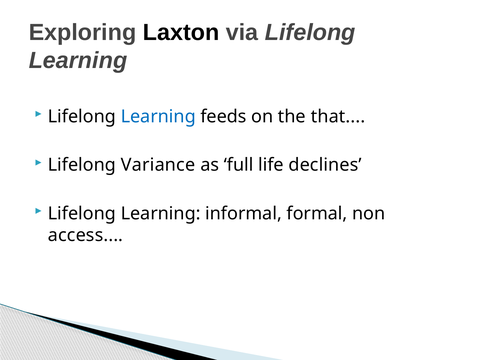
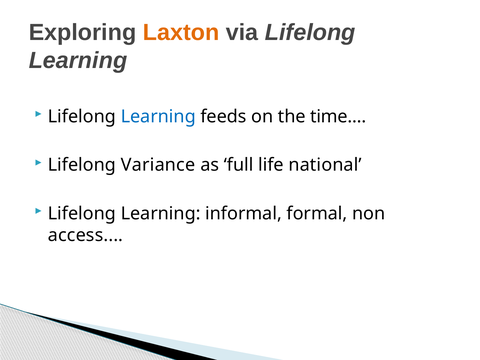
Laxton colour: black -> orange
that: that -> time
declines: declines -> national
